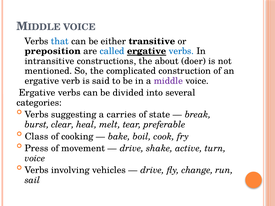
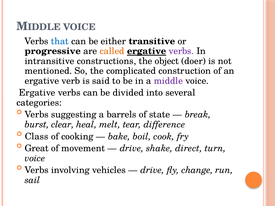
preposition: preposition -> progressive
called colour: blue -> orange
verbs at (181, 51) colour: blue -> purple
about: about -> object
carries: carries -> barrels
preferable: preferable -> difference
Press: Press -> Great
active: active -> direct
